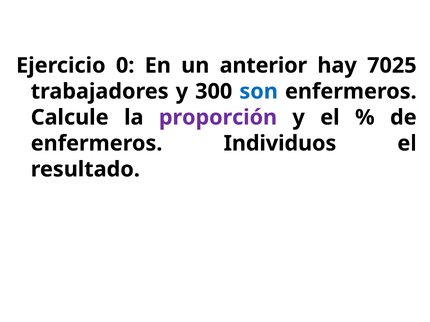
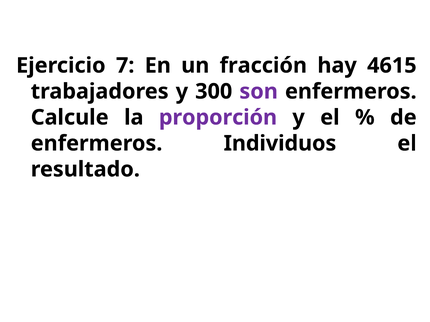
0: 0 -> 7
anterior: anterior -> fracción
7025: 7025 -> 4615
son colour: blue -> purple
